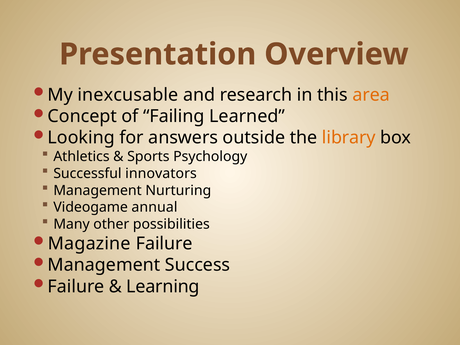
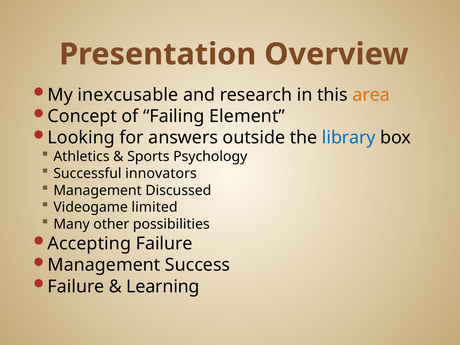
Learned: Learned -> Element
library colour: orange -> blue
Nurturing: Nurturing -> Discussed
annual: annual -> limited
Magazine: Magazine -> Accepting
